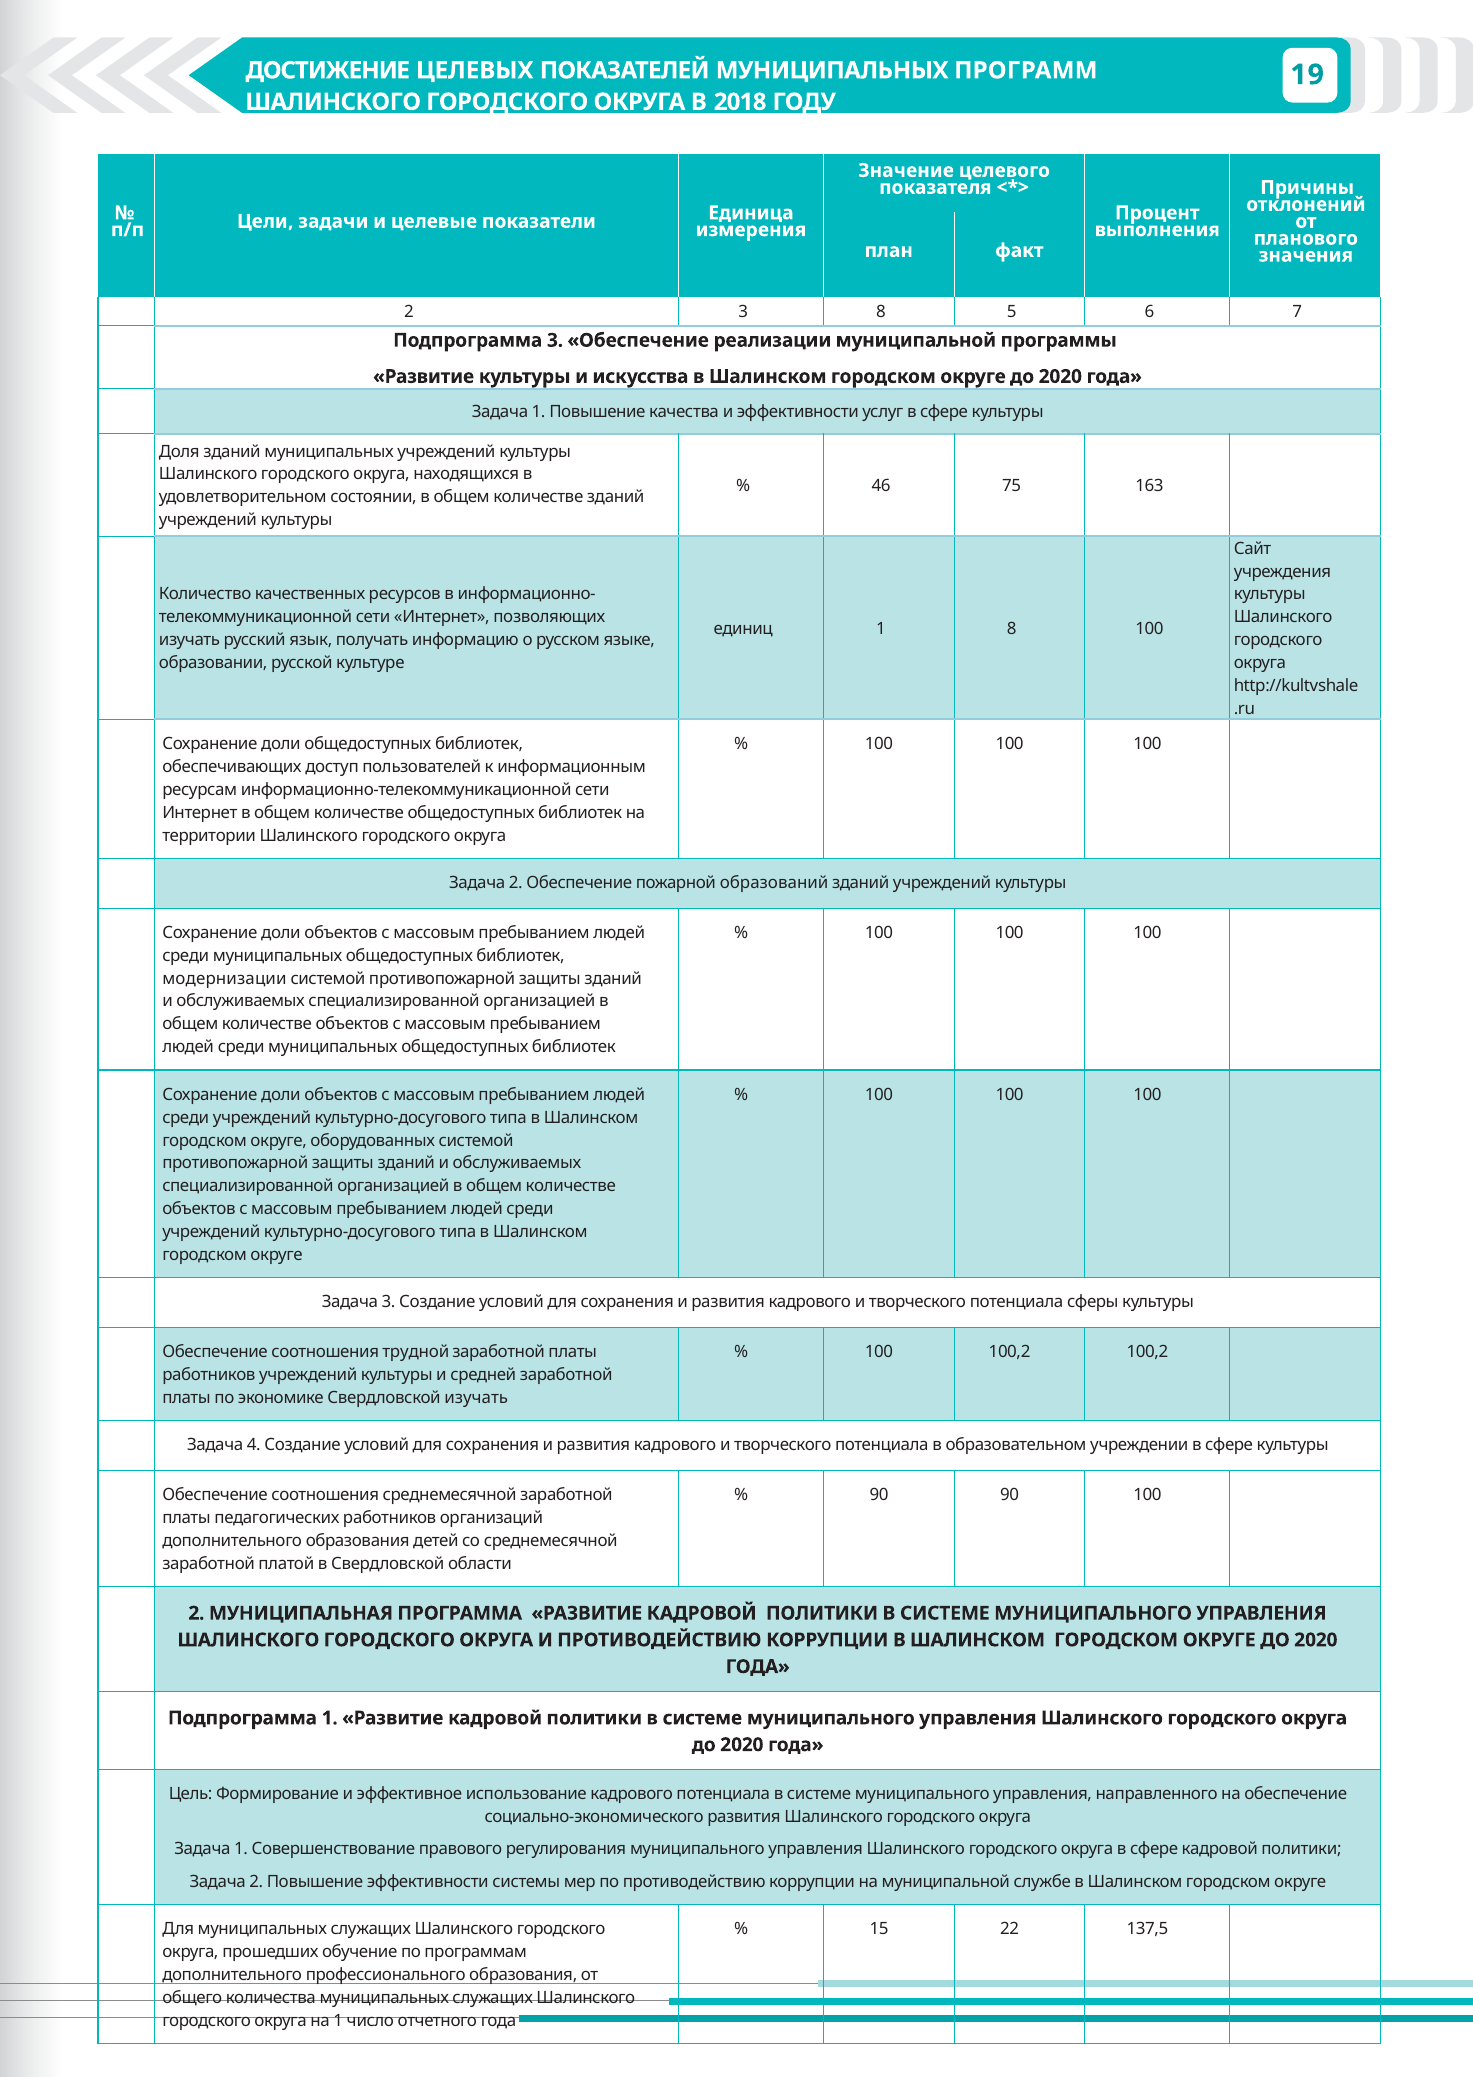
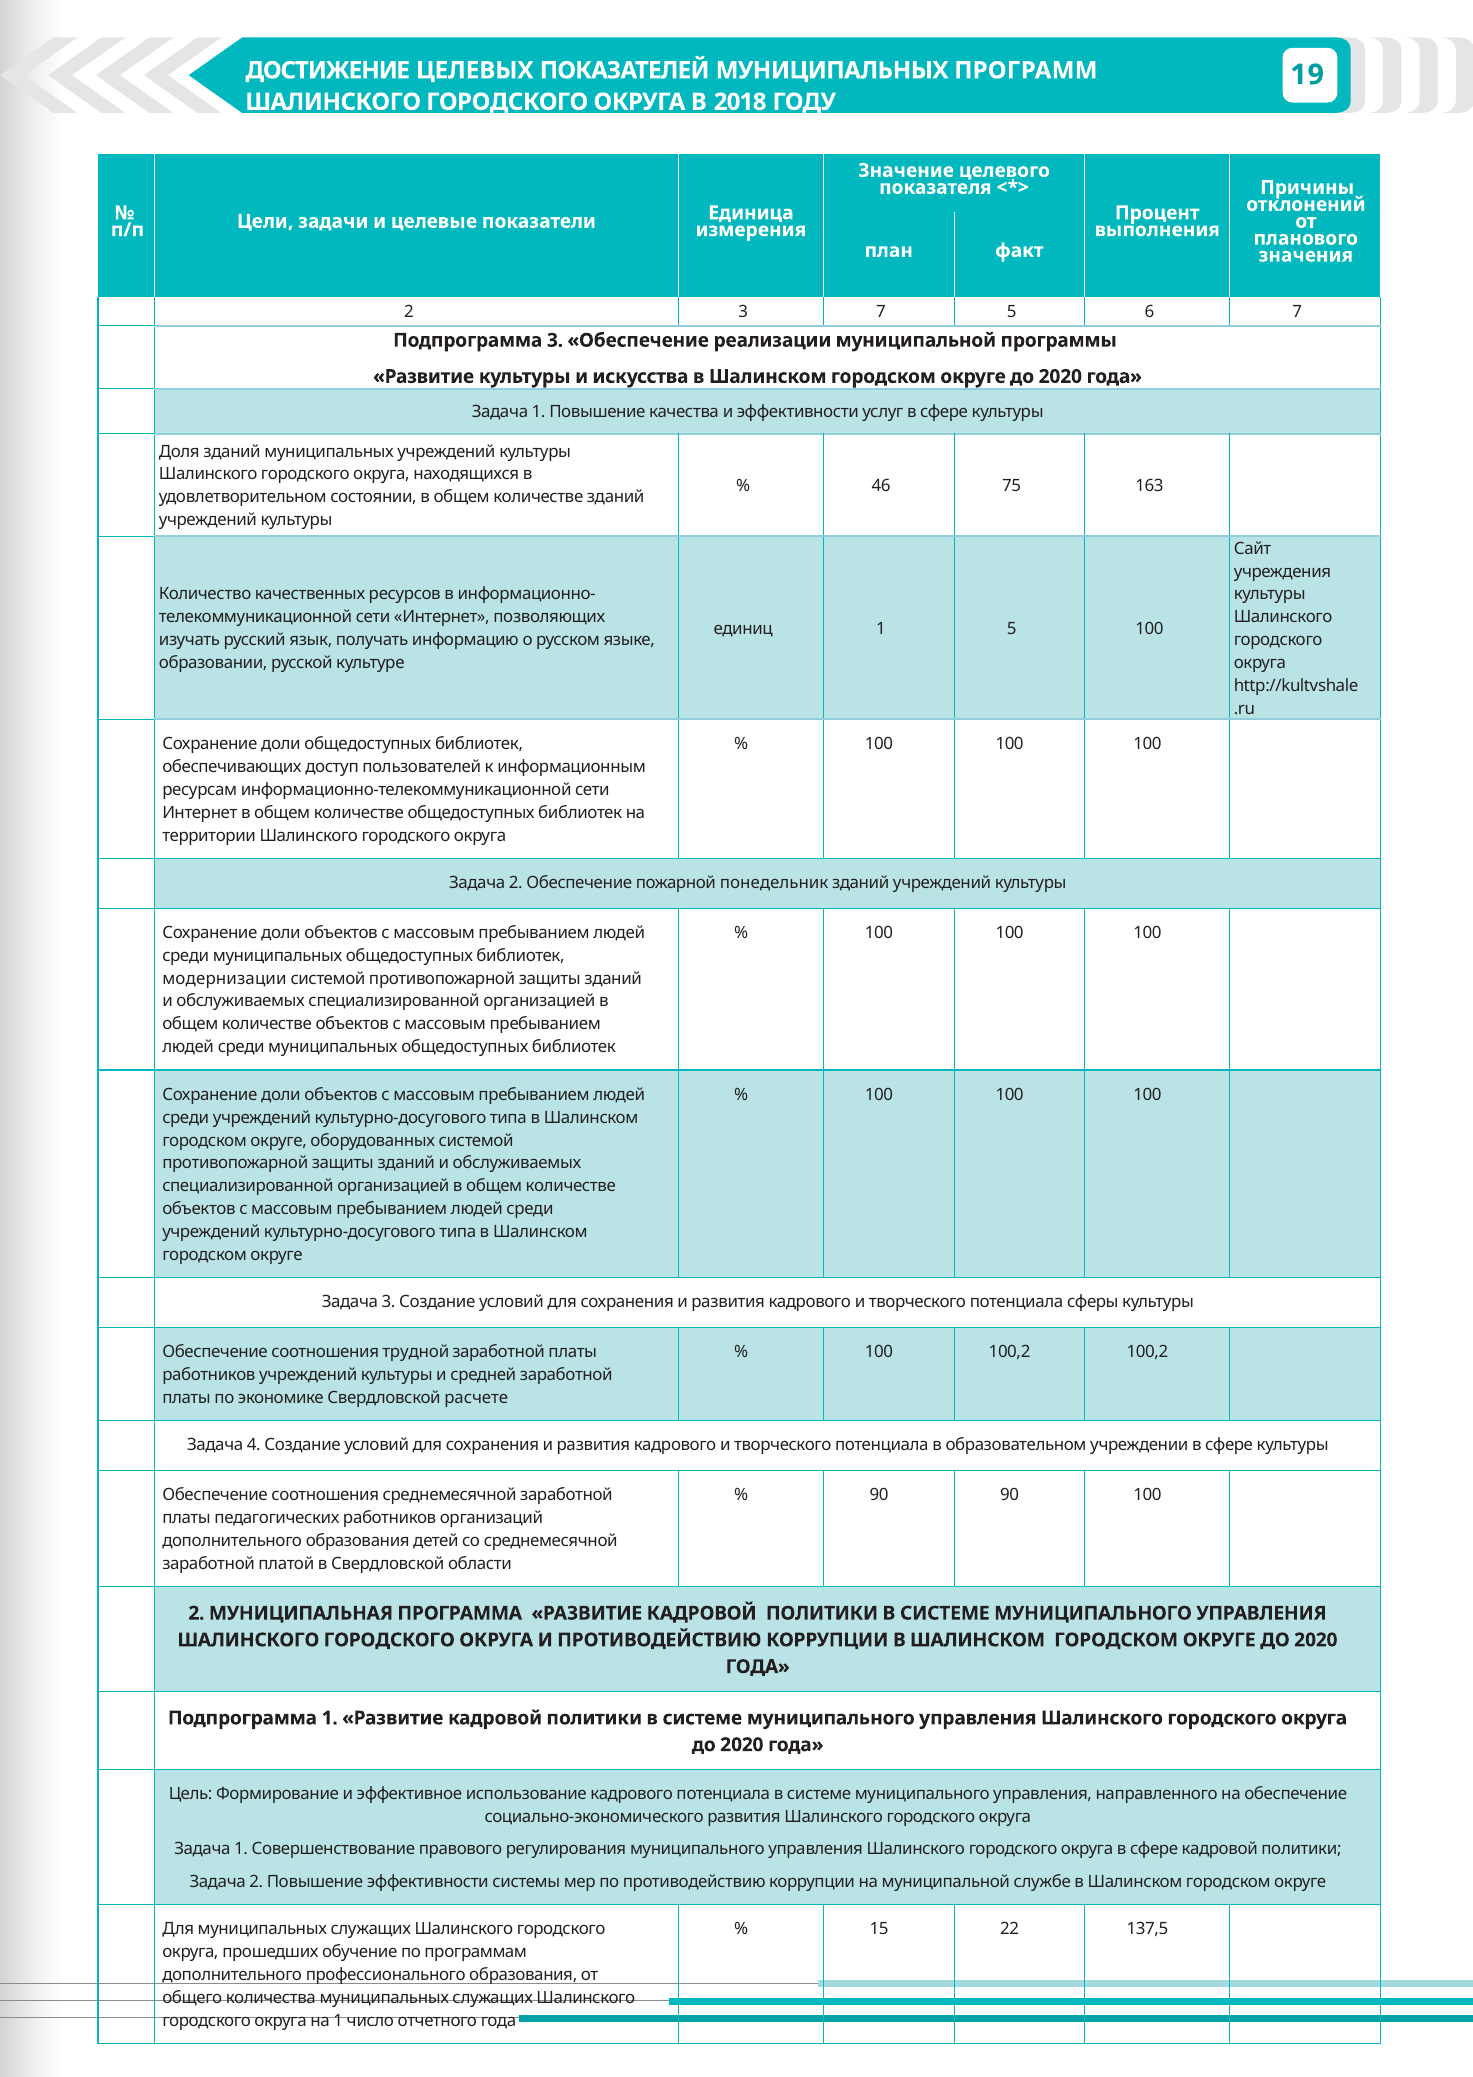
3 8: 8 -> 7
1 8: 8 -> 5
образований: образований -> понедельник
Свердловской изучать: изучать -> расчете
